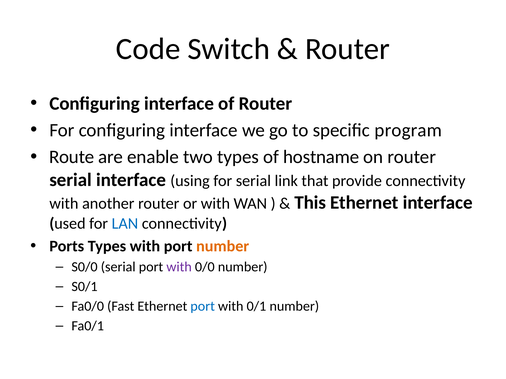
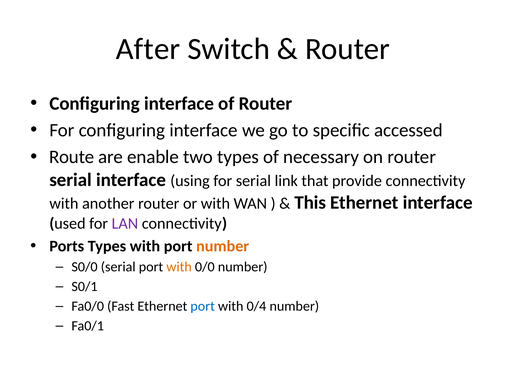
Code: Code -> After
program: program -> accessed
hostname: hostname -> necessary
LAN colour: blue -> purple
with at (179, 267) colour: purple -> orange
0/1: 0/1 -> 0/4
